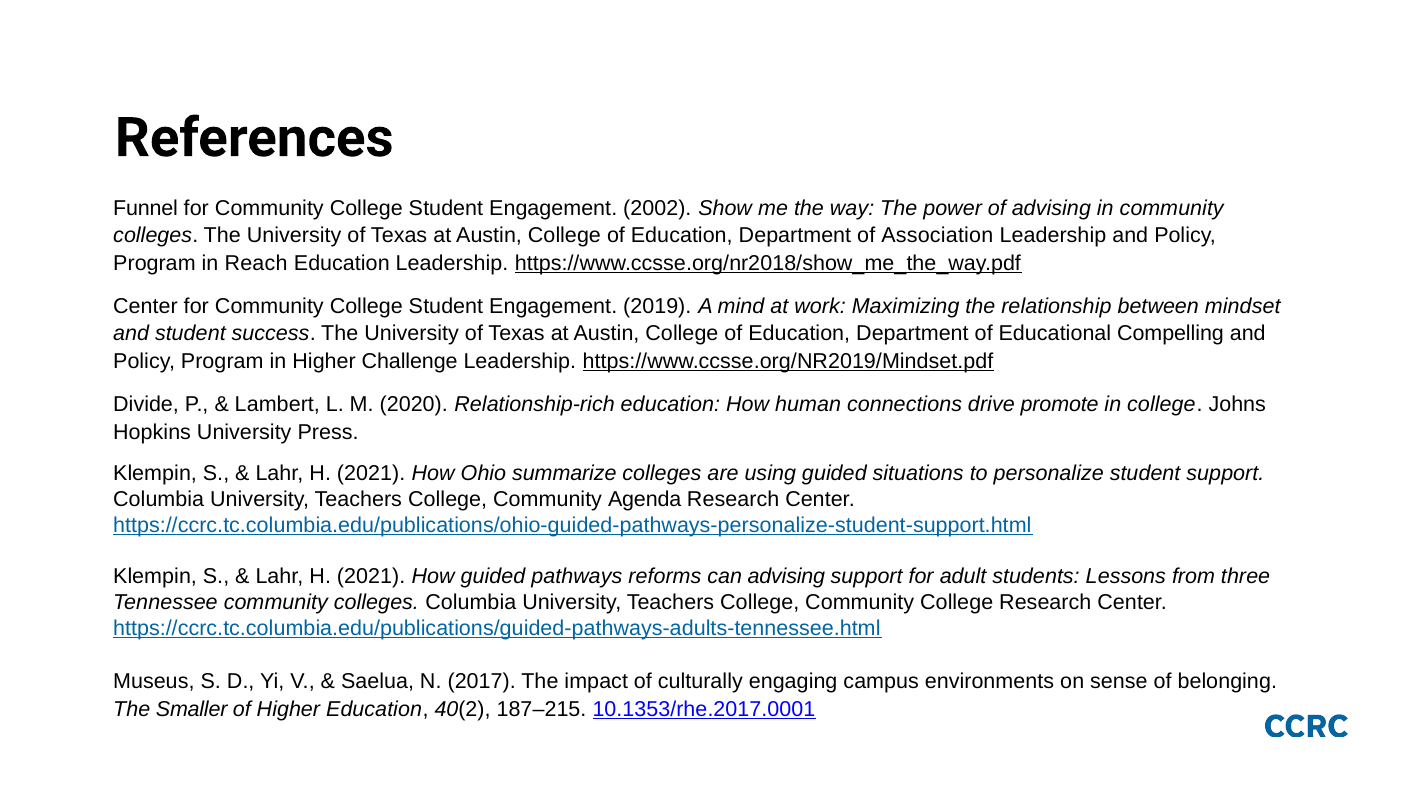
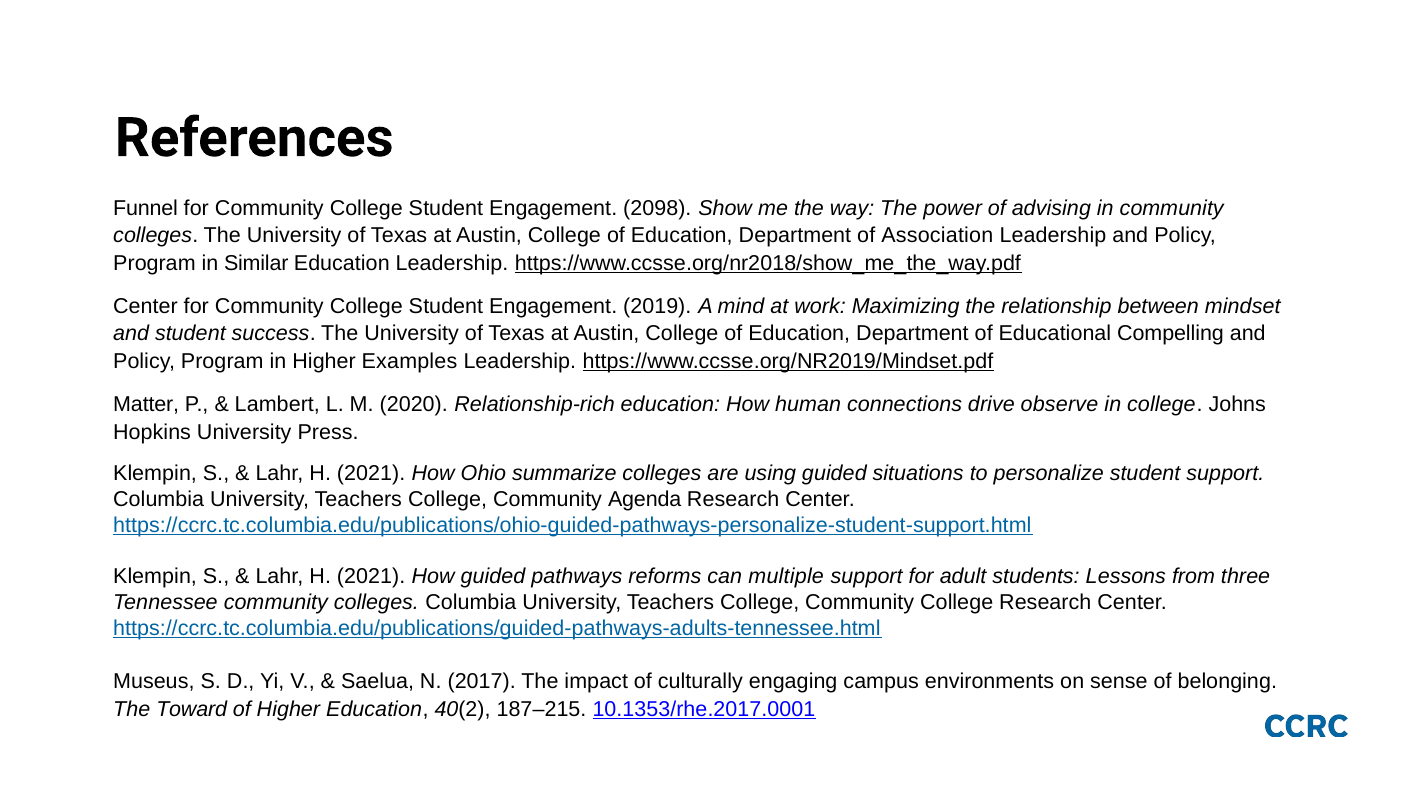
2002: 2002 -> 2098
Reach: Reach -> Similar
Challenge: Challenge -> Examples
Divide: Divide -> Matter
promote: promote -> observe
can advising: advising -> multiple
Smaller: Smaller -> Toward
